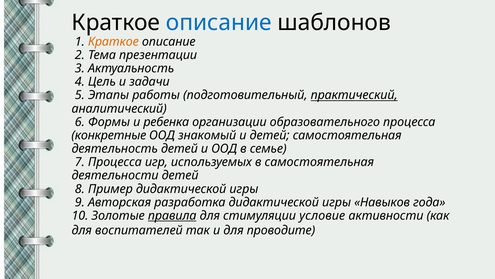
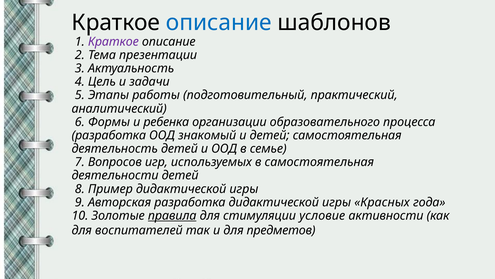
Краткое at (113, 42) colour: orange -> purple
практический underline: present -> none
конкретные at (109, 135): конкретные -> разработка
7 Процесса: Процесса -> Вопросов
Навыков: Навыков -> Красных
проводите: проводите -> предметов
